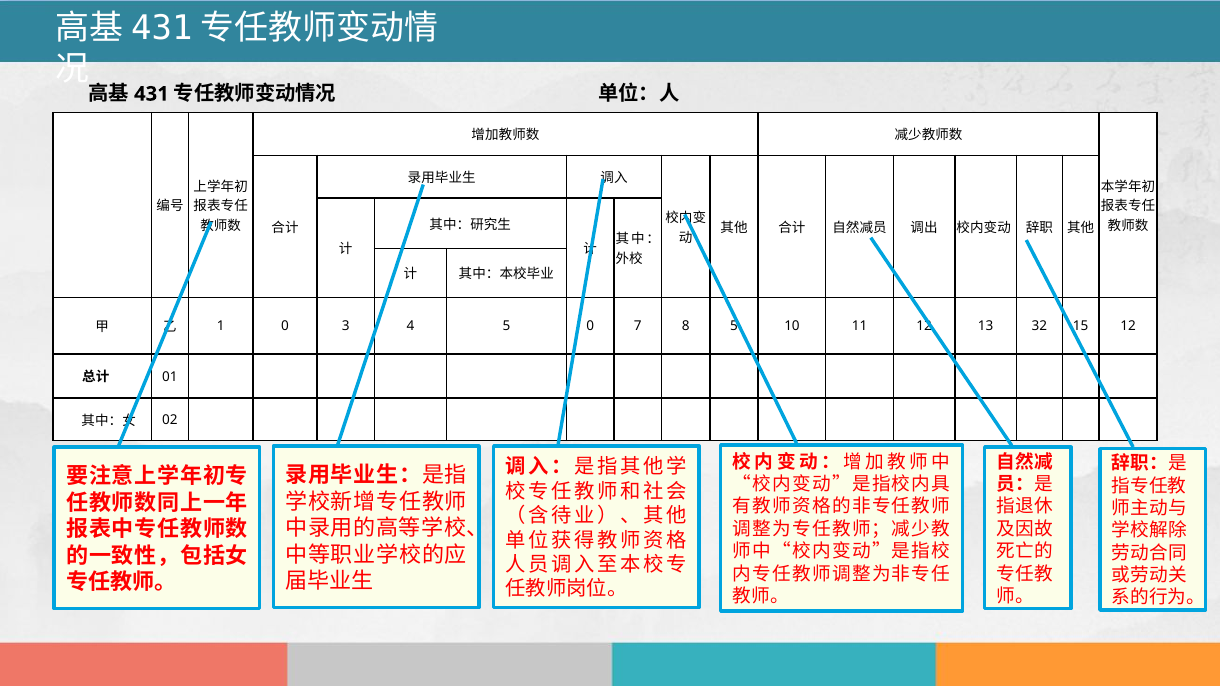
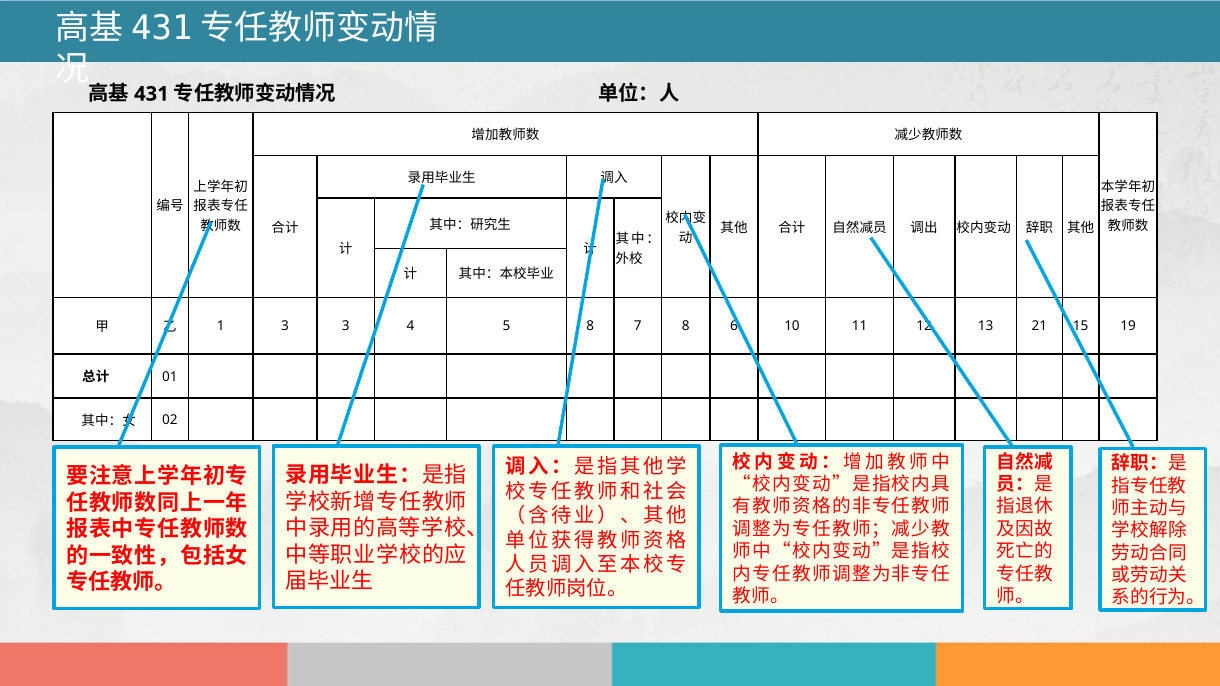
1 0: 0 -> 3
5 0: 0 -> 8
8 5: 5 -> 6
32: 32 -> 21
15 12: 12 -> 19
